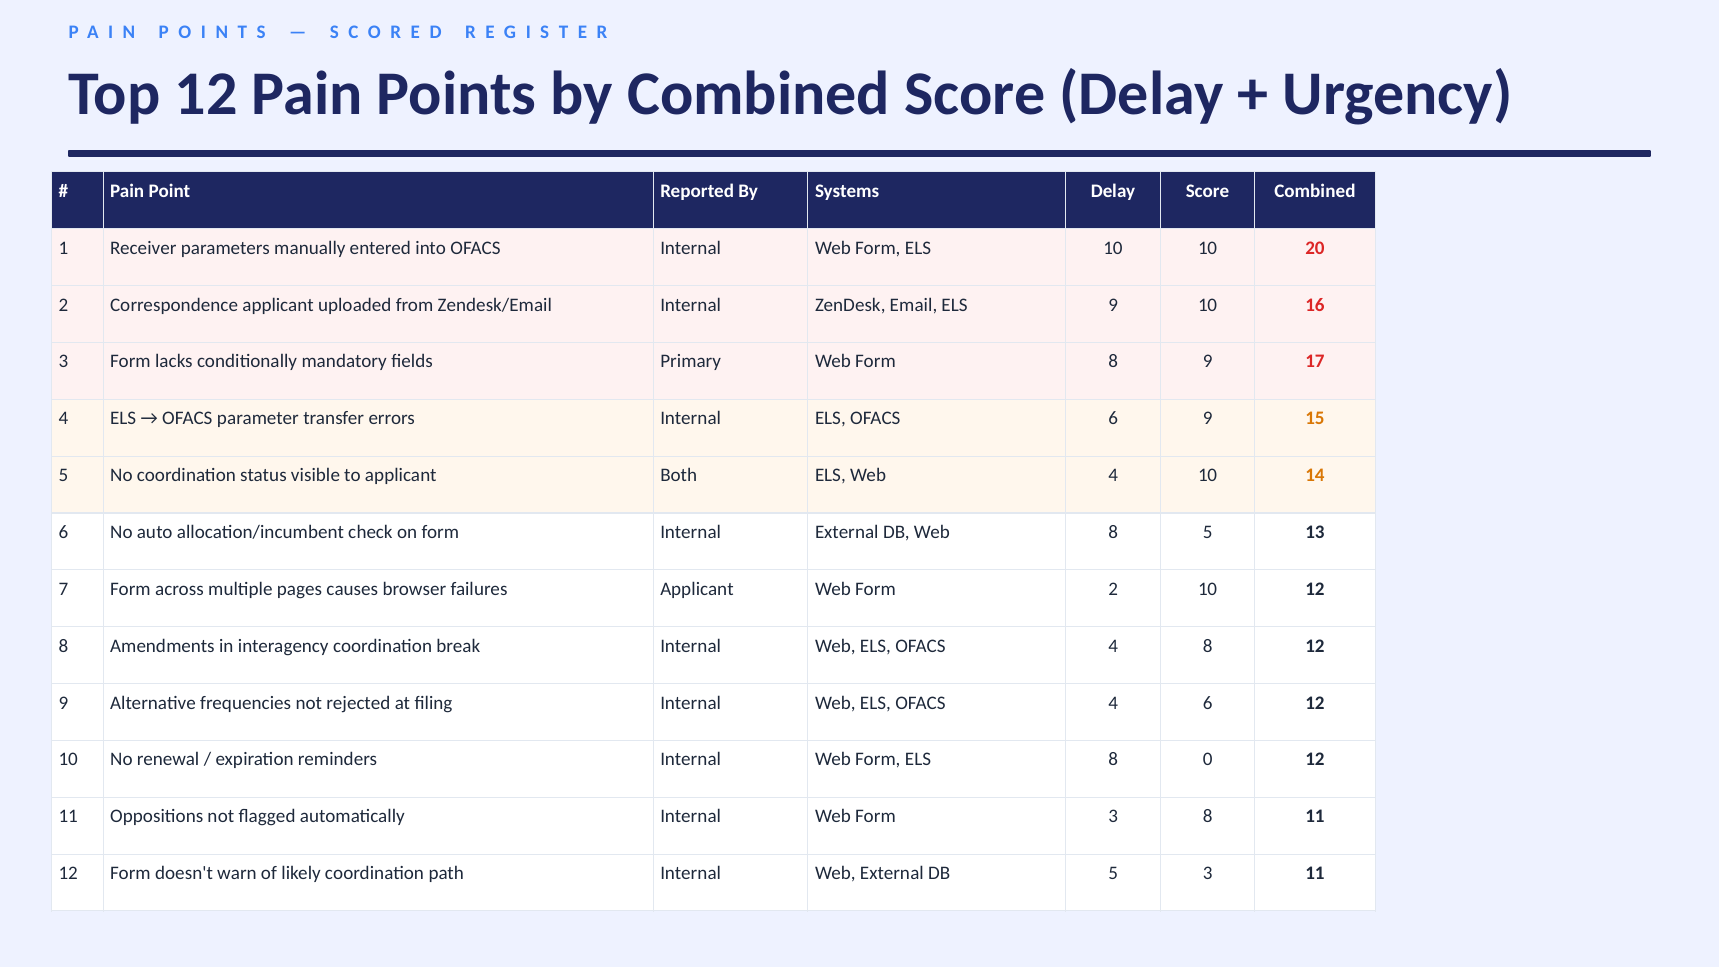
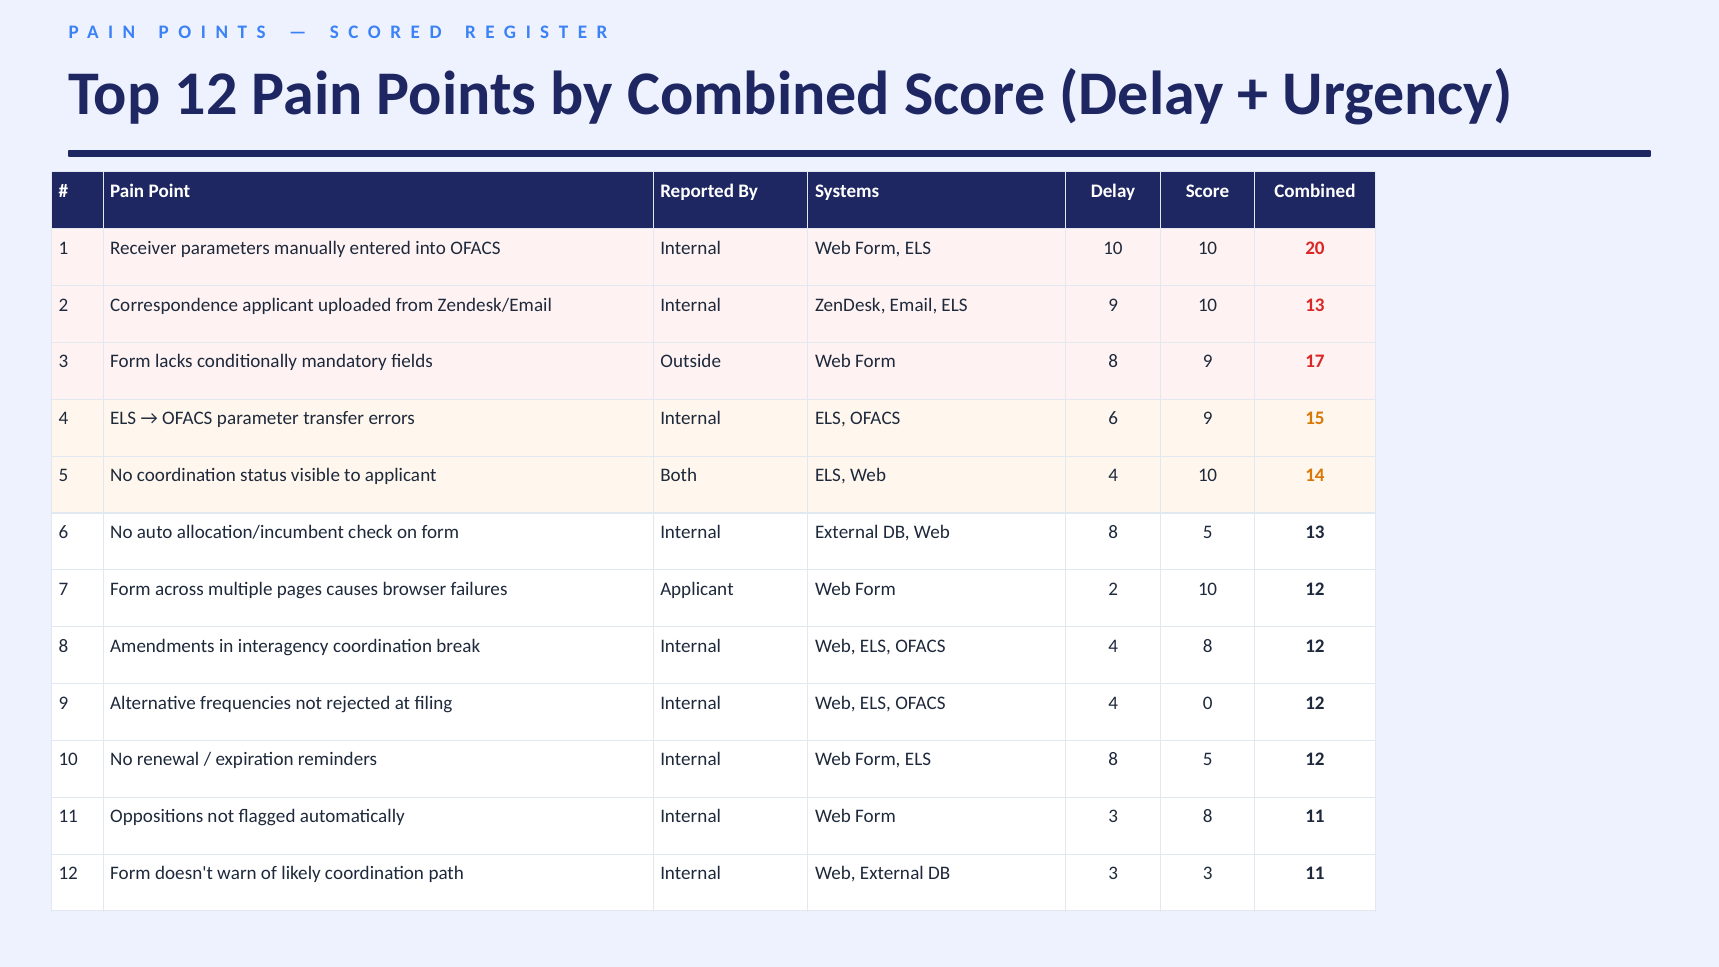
10 16: 16 -> 13
Primary: Primary -> Outside
4 6: 6 -> 0
ELS 8 0: 0 -> 5
DB 5: 5 -> 3
